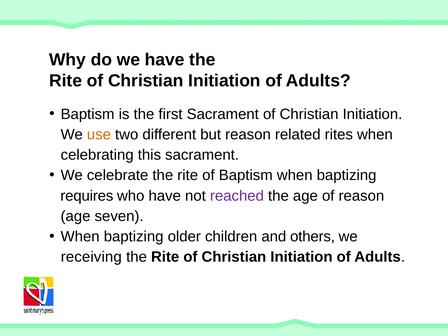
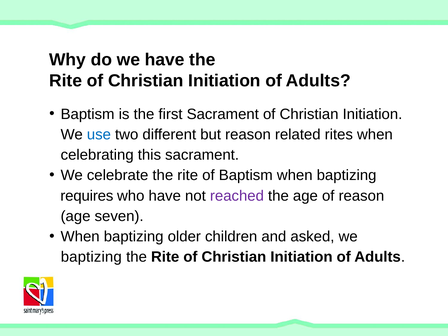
use colour: orange -> blue
others: others -> asked
receiving at (91, 257): receiving -> baptizing
